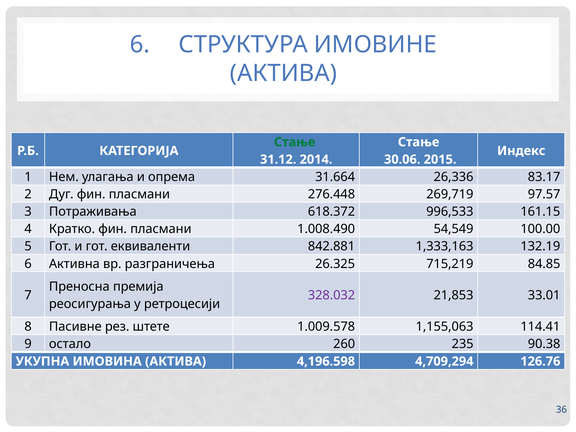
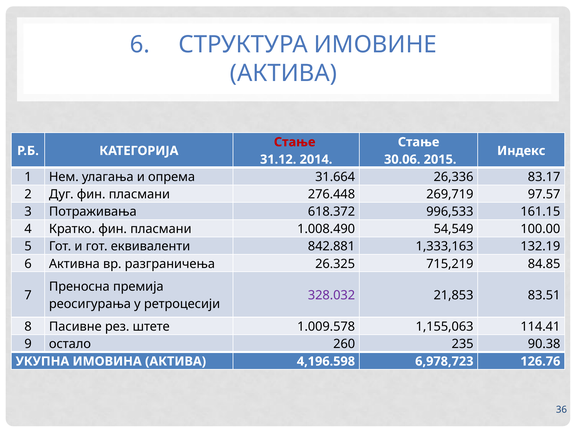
Стање at (295, 142) colour: green -> red
33.01: 33.01 -> 83.51
4,709,294: 4,709,294 -> 6,978,723
